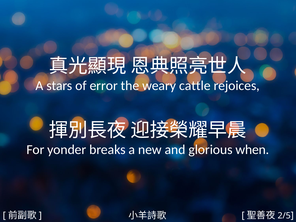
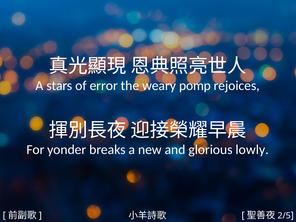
cattle: cattle -> pomp
when: when -> lowly
